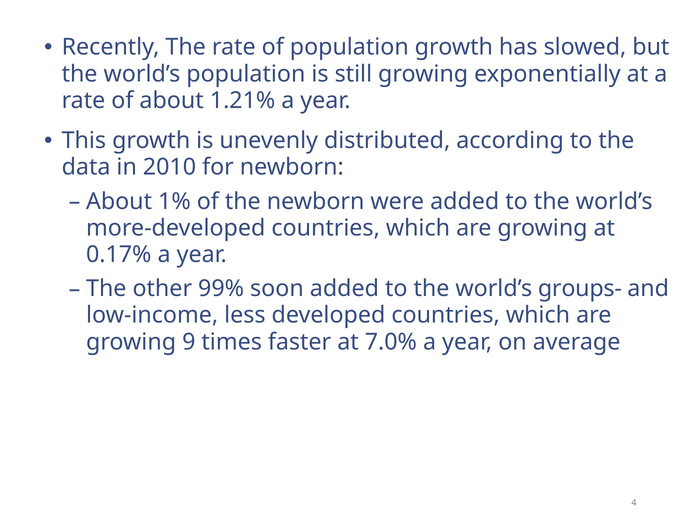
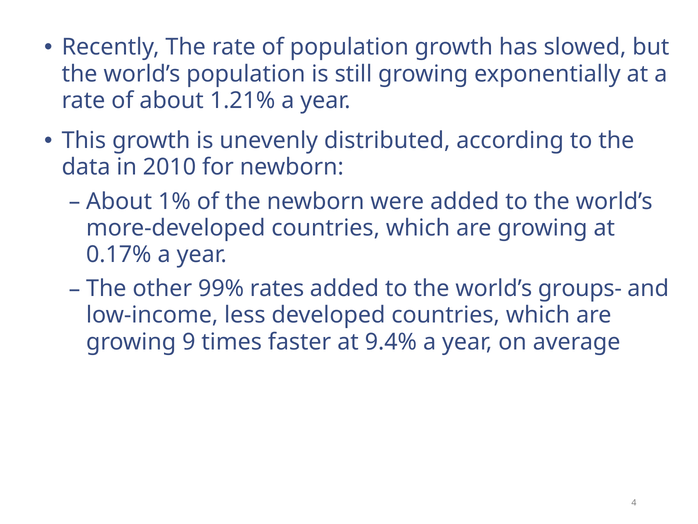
soon: soon -> rates
7.0%: 7.0% -> 9.4%
